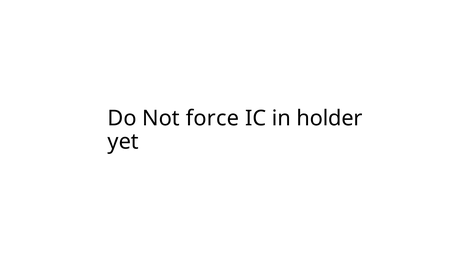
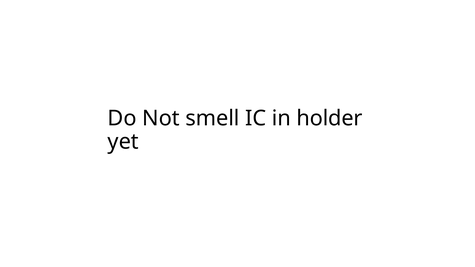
force: force -> smell
